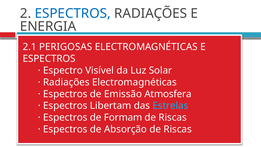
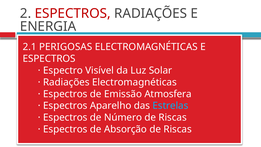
ESPECTROS at (73, 13) colour: blue -> red
Libertam: Libertam -> Aparelho
Formam: Formam -> Número
